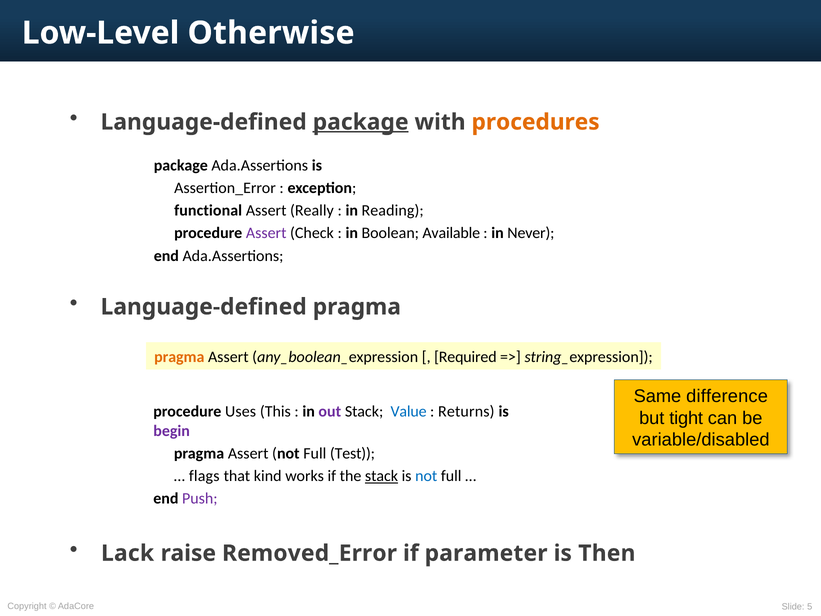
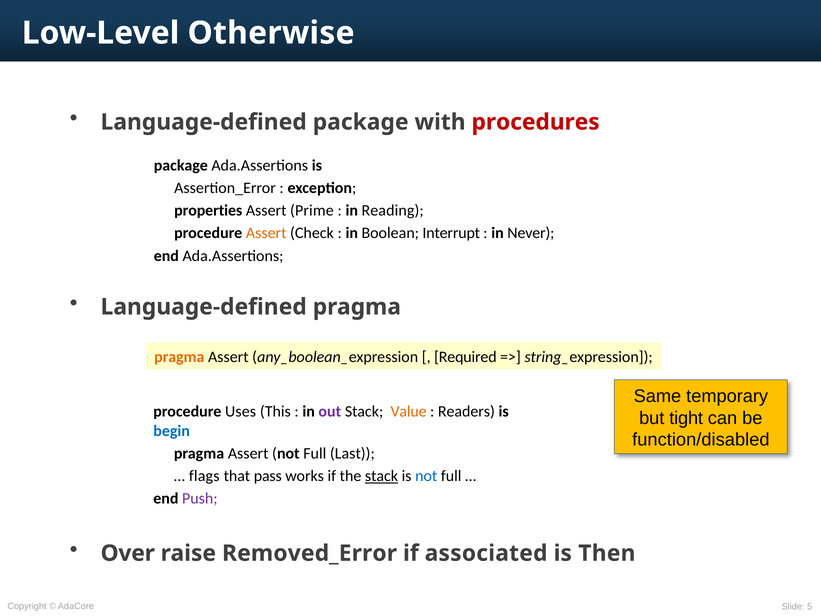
package at (361, 122) underline: present -> none
procedures colour: orange -> red
functional: functional -> properties
Really: Really -> Prime
Assert at (266, 233) colour: purple -> orange
Available: Available -> Interrupt
difference: difference -> temporary
Value colour: blue -> orange
Returns: Returns -> Readers
begin colour: purple -> blue
variable/disabled: variable/disabled -> function/disabled
Test: Test -> Last
kind: kind -> pass
Lack: Lack -> Over
parameter: parameter -> associated
